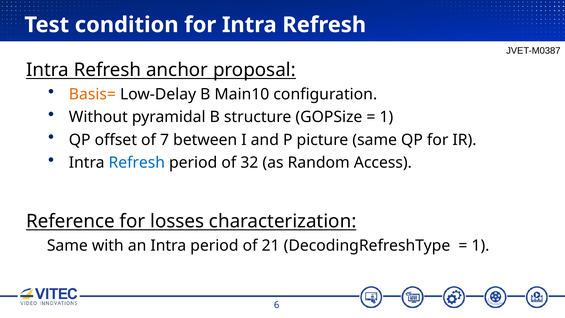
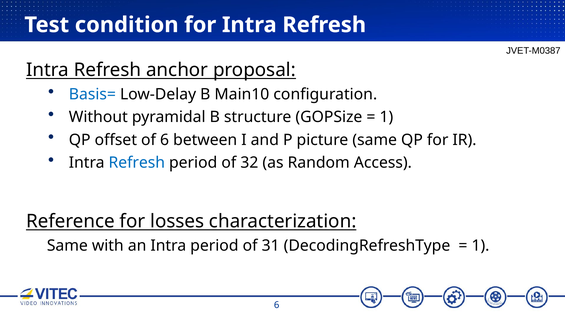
Basis= colour: orange -> blue
of 7: 7 -> 6
21: 21 -> 31
